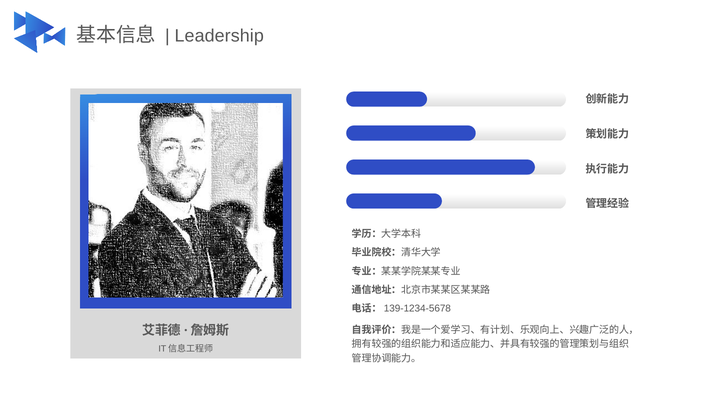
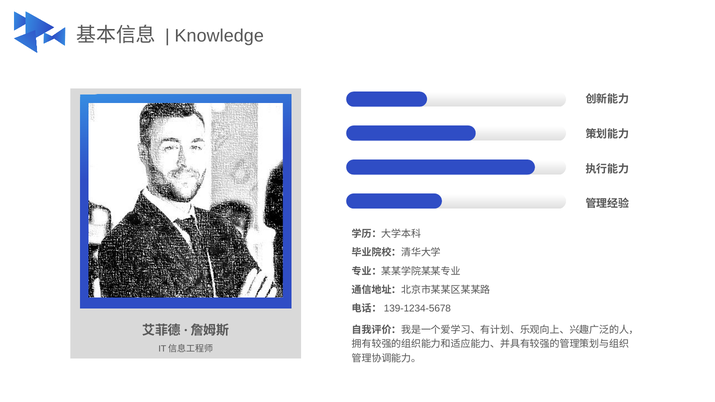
Leadership: Leadership -> Knowledge
